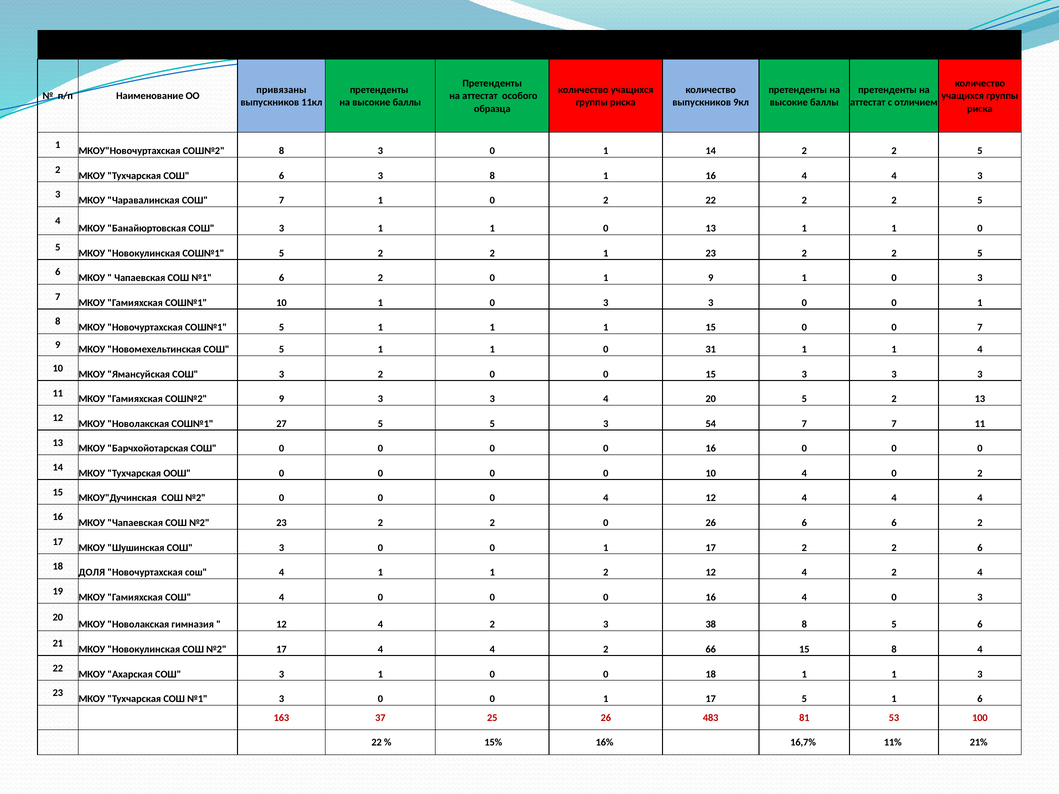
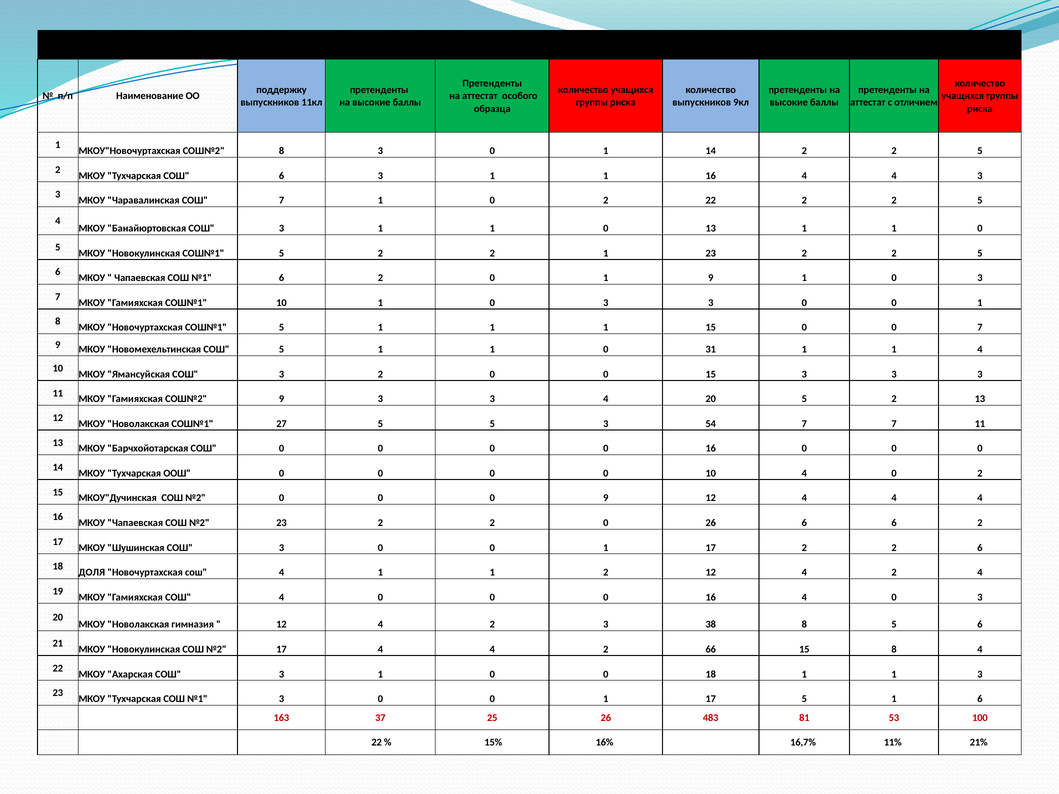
привязаны: привязаны -> поддержку
6 3 8: 8 -> 1
0 4: 4 -> 9
